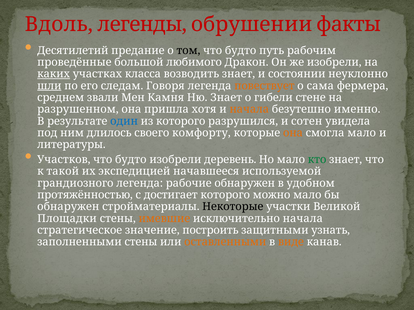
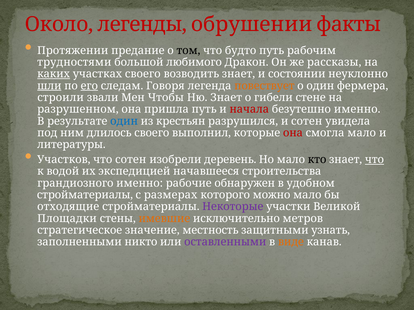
Вдоль: Вдоль -> Около
Десятилетий: Десятилетий -> Протяжении
проведённые: проведённые -> трудностями
же изобрели: изобрели -> рассказы
участках класса: класса -> своего
его underline: none -> present
о сама: сама -> один
среднем: среднем -> строили
Камня: Камня -> Чтобы
пришла хотя: хотя -> путь
начала at (249, 109) colour: orange -> red
из которого: которого -> крестьян
комфорту: комфорту -> выполнил
она at (293, 133) colour: orange -> red
будто at (131, 160): будто -> сотен
кто colour: green -> black
что at (374, 160) underline: none -> present
такой: такой -> водой
используемой: используемой -> строительства
грандиозного легенда: легенда -> именно
протяжённостью at (85, 195): протяжённостью -> стройматериалы
достигает: достигает -> размерах
обнаружен at (68, 207): обнаружен -> отходящие
Некоторые colour: black -> purple
исключительно начала: начала -> метров
построить: построить -> местность
заполненными стены: стены -> никто
оставленными colour: orange -> purple
